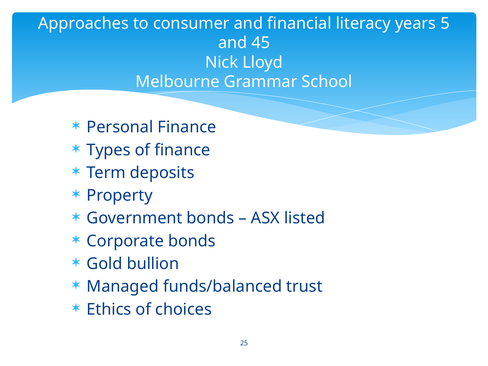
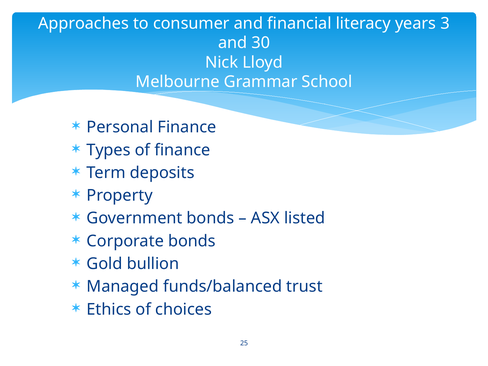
5: 5 -> 3
45: 45 -> 30
